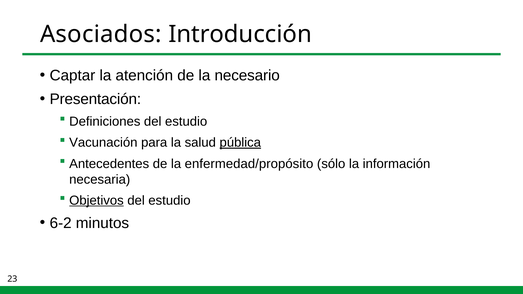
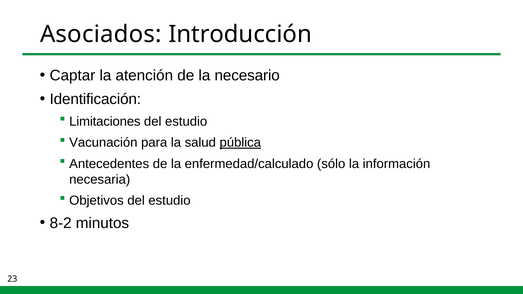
Presentación: Presentación -> Identificación
Definiciones: Definiciones -> Limitaciones
enfermedad/propósito: enfermedad/propósito -> enfermedad/calculado
Objetivos underline: present -> none
6-2: 6-2 -> 8-2
